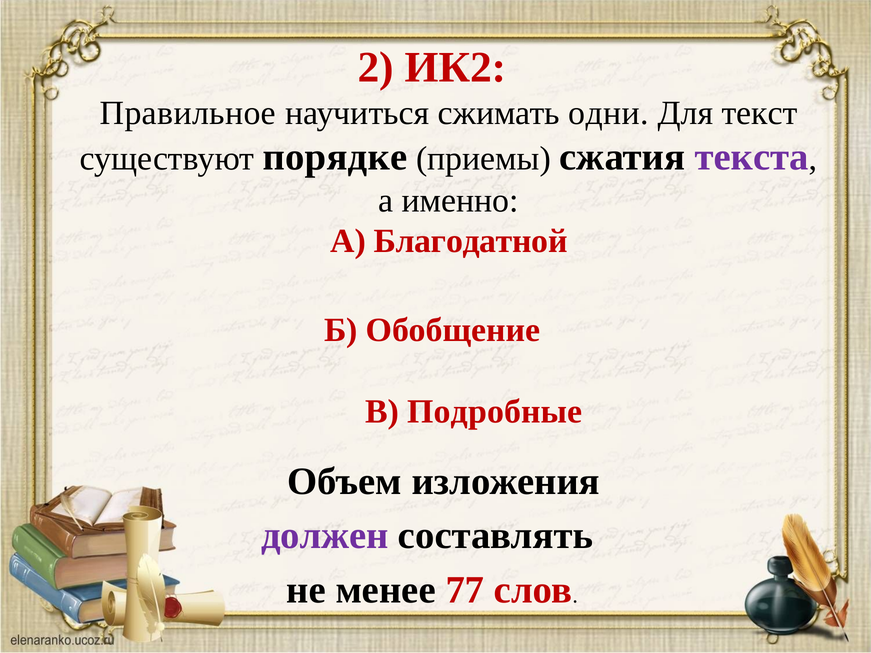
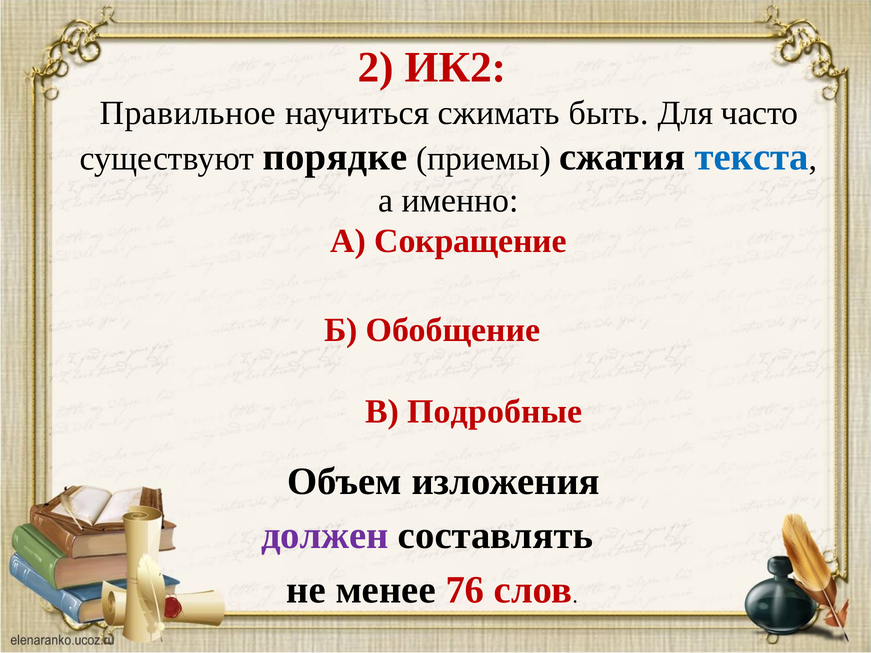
одни: одни -> быть
текст: текст -> часто
текста colour: purple -> blue
Благодатной: Благодатной -> Сокращение
77: 77 -> 76
